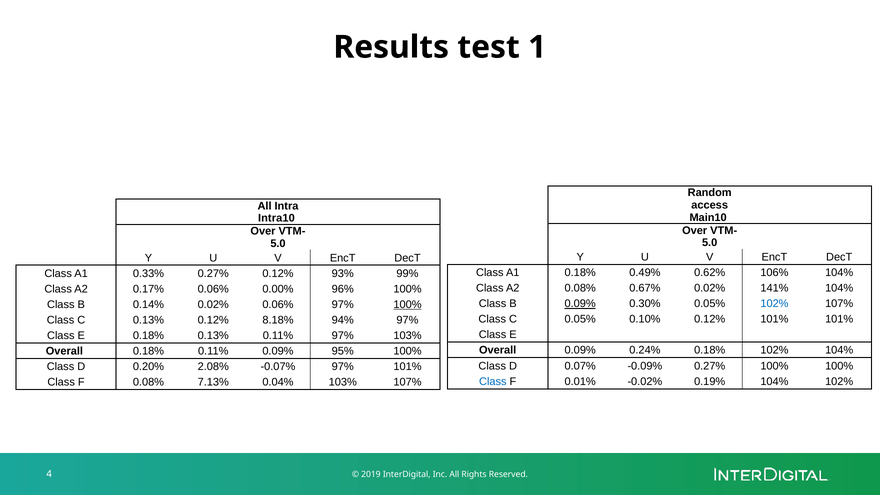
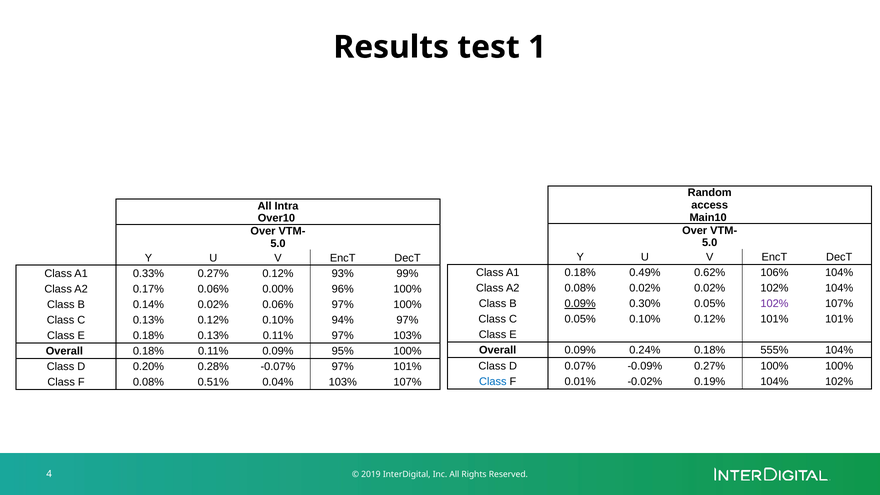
Intra10: Intra10 -> Over10
0.08% 0.67%: 0.67% -> 0.02%
0.02% 141%: 141% -> 102%
102% at (774, 304) colour: blue -> purple
100% at (408, 305) underline: present -> none
0.12% 8.18%: 8.18% -> 0.10%
0.18% 102%: 102% -> 555%
2.08%: 2.08% -> 0.28%
7.13%: 7.13% -> 0.51%
